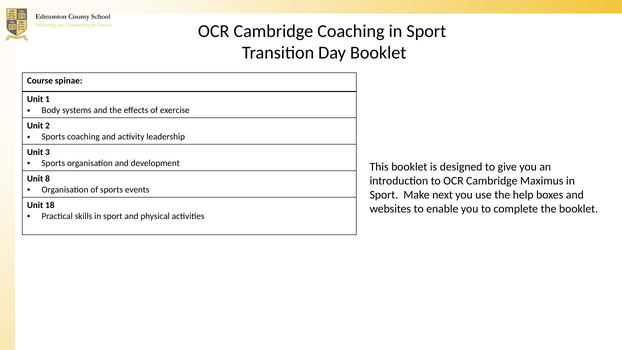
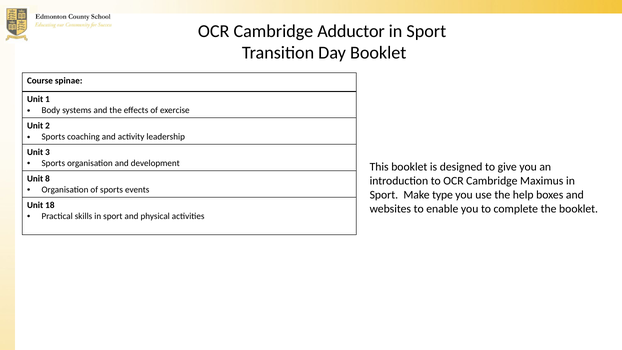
Cambridge Coaching: Coaching -> Adductor
next: next -> type
